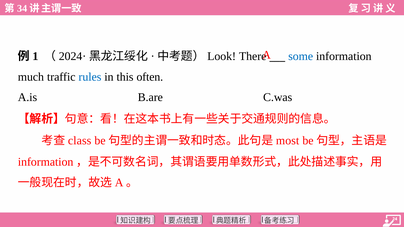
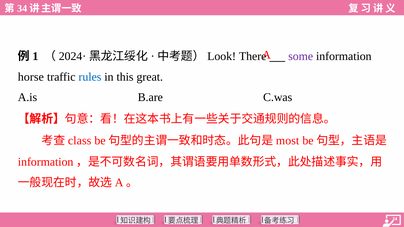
some colour: blue -> purple
much: much -> horse
often: often -> great
